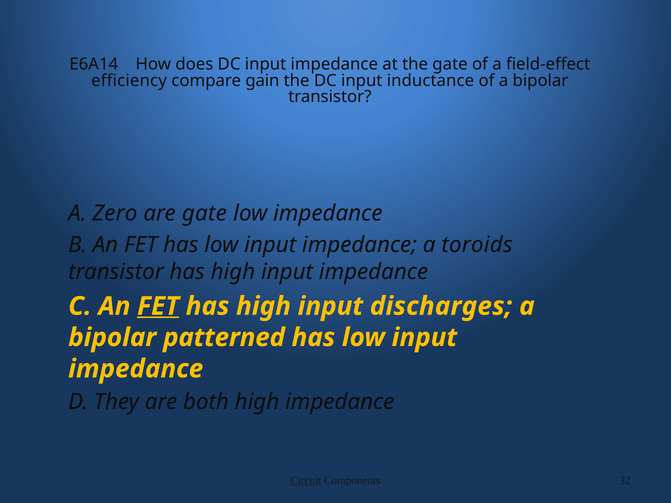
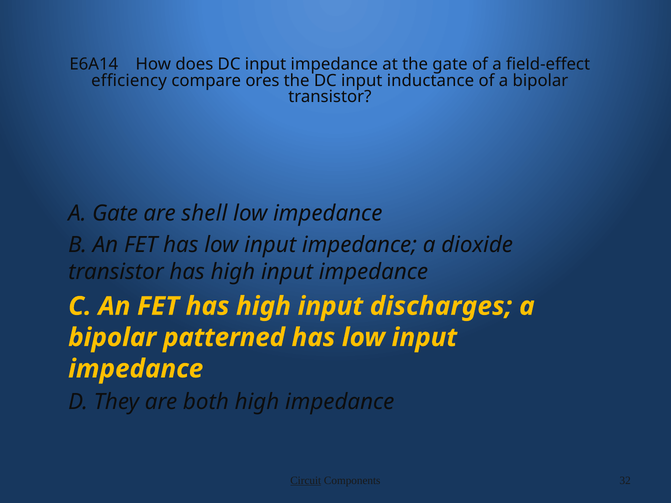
gain: gain -> ores
A Zero: Zero -> Gate
are gate: gate -> shell
toroids: toroids -> dioxide
FET at (158, 306) underline: present -> none
